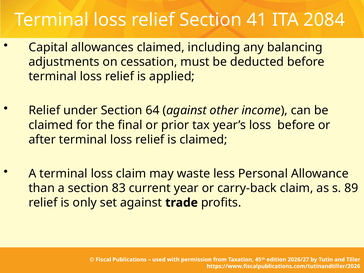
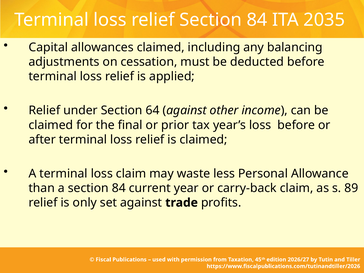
relief Section 41: 41 -> 84
2084: 2084 -> 2035
a section 83: 83 -> 84
